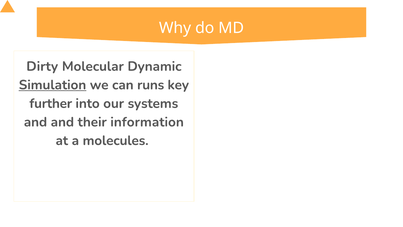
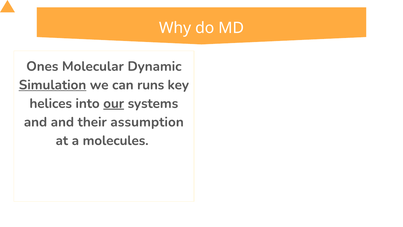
Dirty: Dirty -> Ones
further: further -> helices
our underline: none -> present
information: information -> assumption
